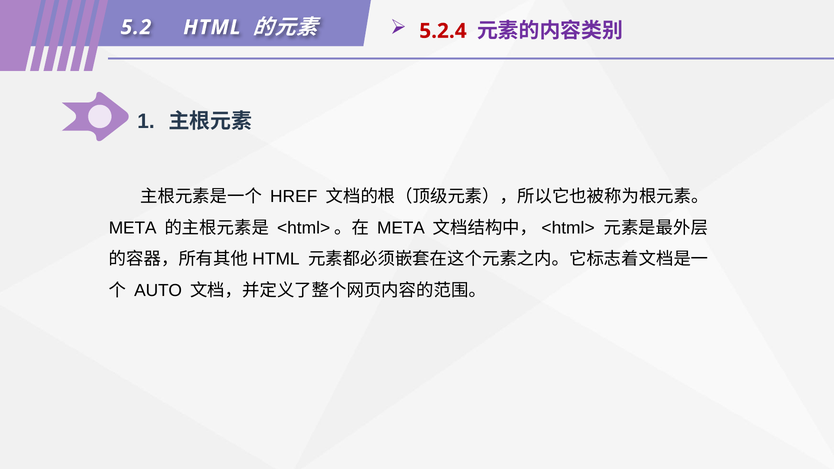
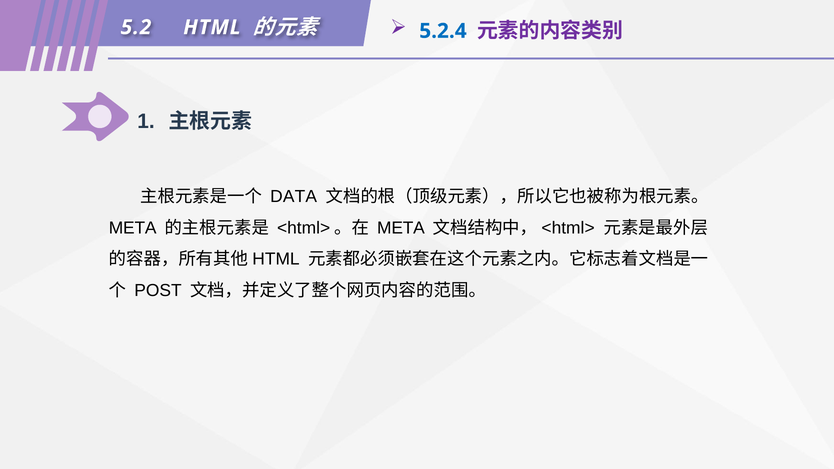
5.2.4 colour: red -> blue
HREF: HREF -> DATA
AUTO: AUTO -> POST
